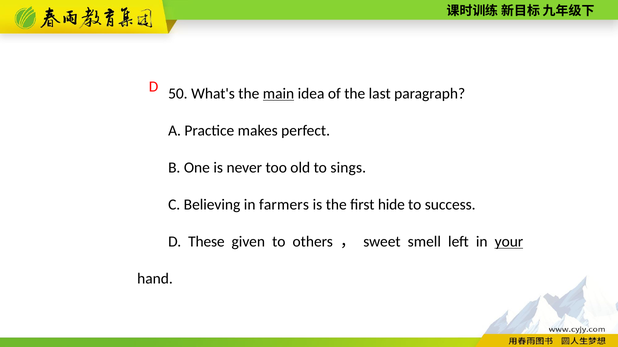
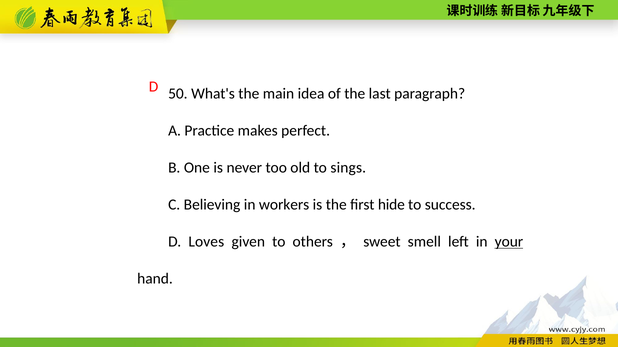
main underline: present -> none
farmers: farmers -> workers
These: These -> Loves
